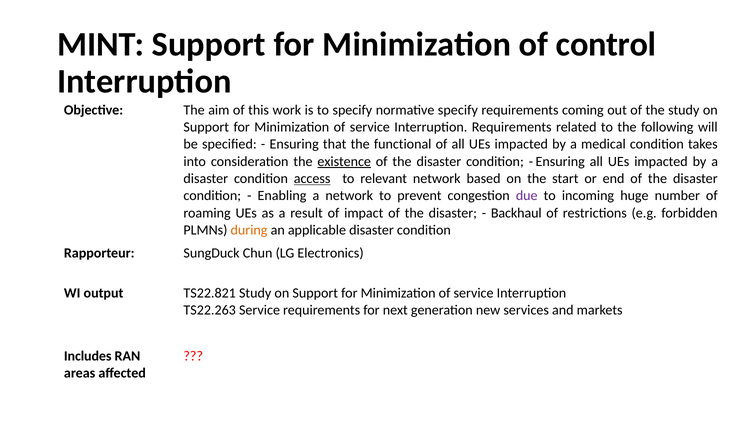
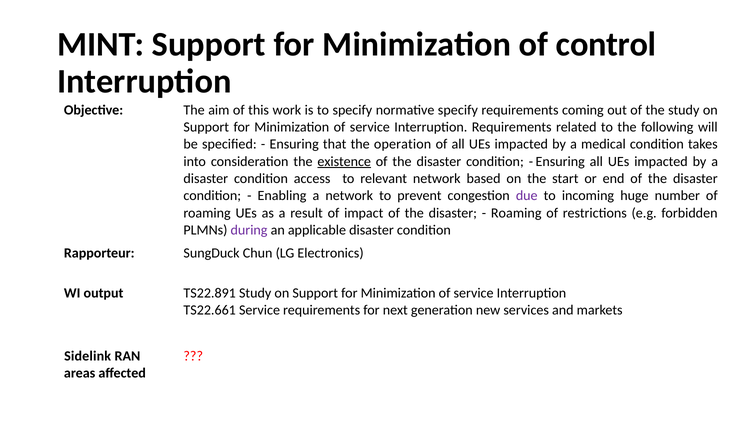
functional: functional -> operation
access underline: present -> none
Backhaul at (516, 213): Backhaul -> Roaming
during colour: orange -> purple
TS22.821: TS22.821 -> TS22.891
TS22.263: TS22.263 -> TS22.661
Includes: Includes -> Sidelink
